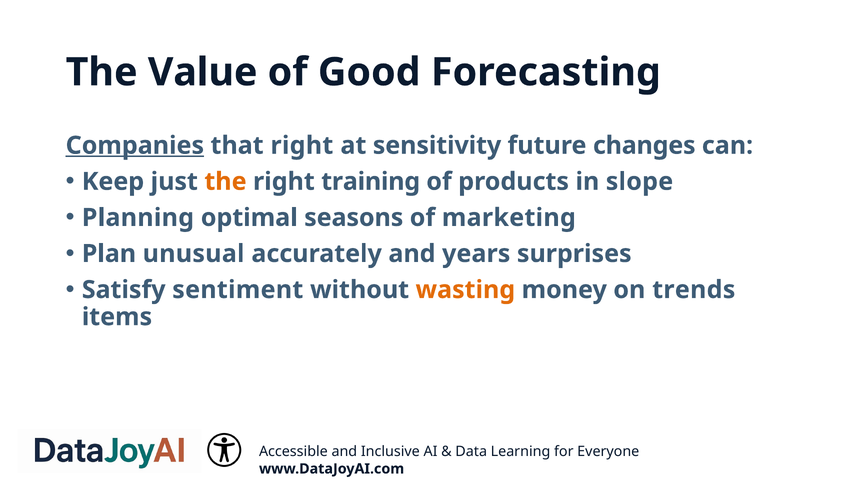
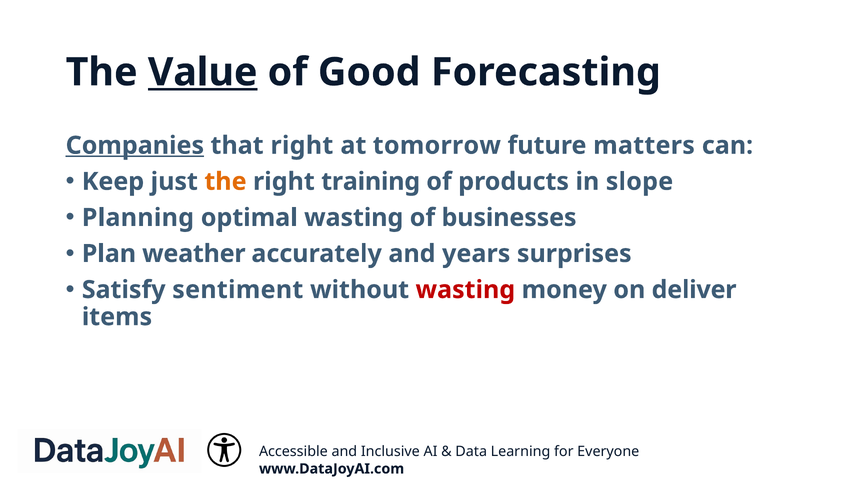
Value underline: none -> present
sensitivity: sensitivity -> tomorrow
changes: changes -> matters
optimal seasons: seasons -> wasting
marketing: marketing -> businesses
unusual: unusual -> weather
wasting at (465, 290) colour: orange -> red
trends: trends -> deliver
